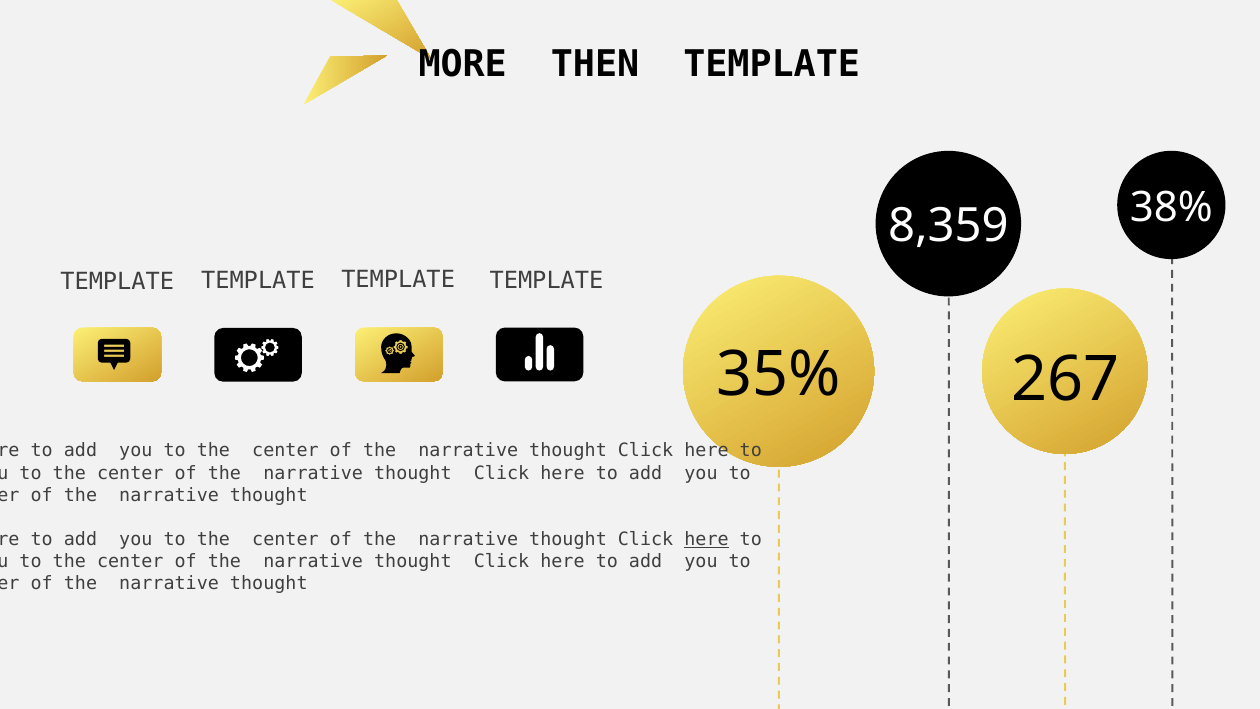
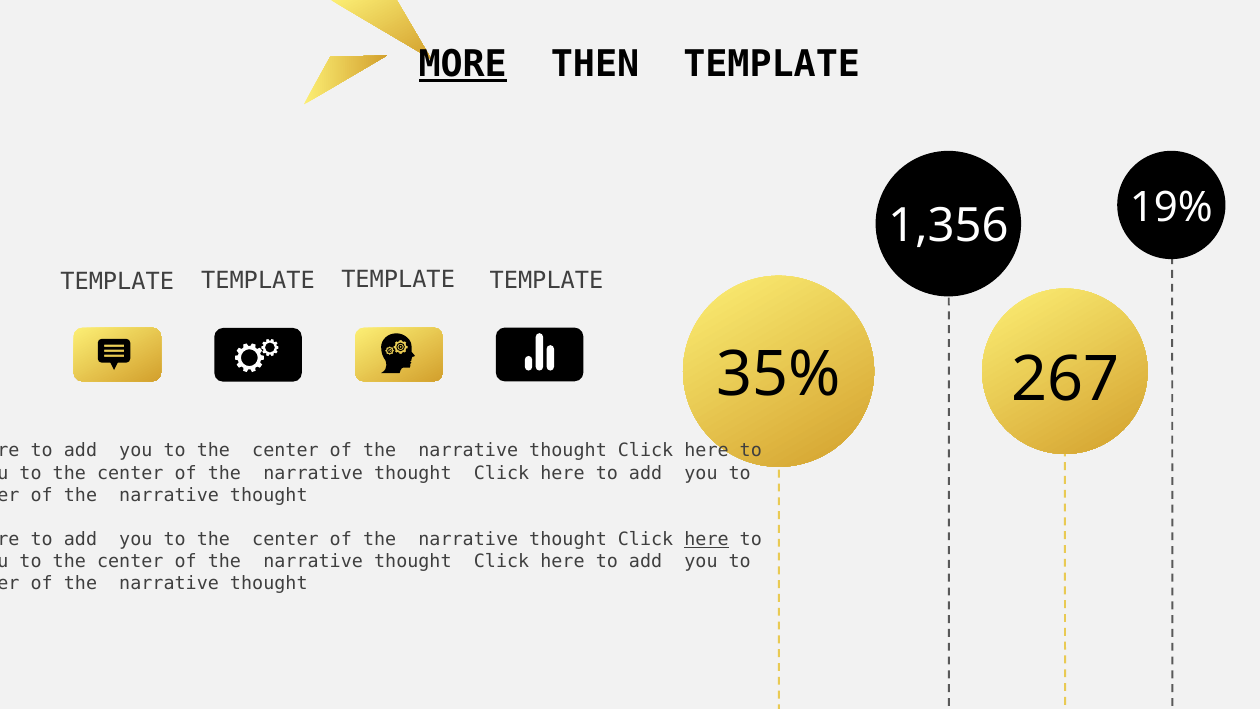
MORE underline: none -> present
38%: 38% -> 19%
8,359: 8,359 -> 1,356
